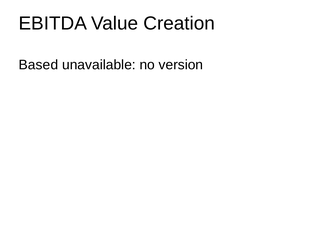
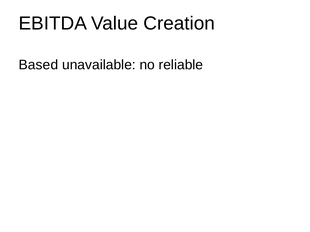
version: version -> reliable
